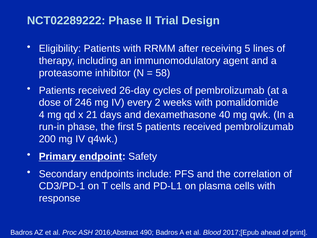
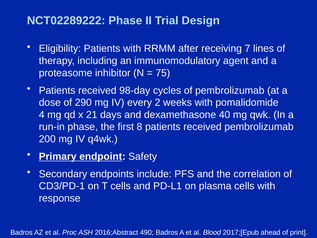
receiving 5: 5 -> 7
58: 58 -> 75
26-day: 26-day -> 98-day
246: 246 -> 290
first 5: 5 -> 8
